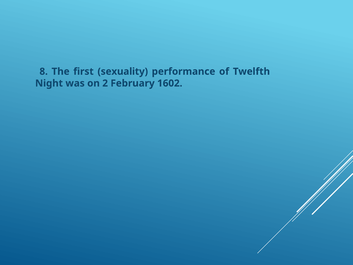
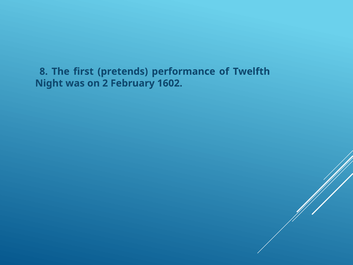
sexuality: sexuality -> pretends
